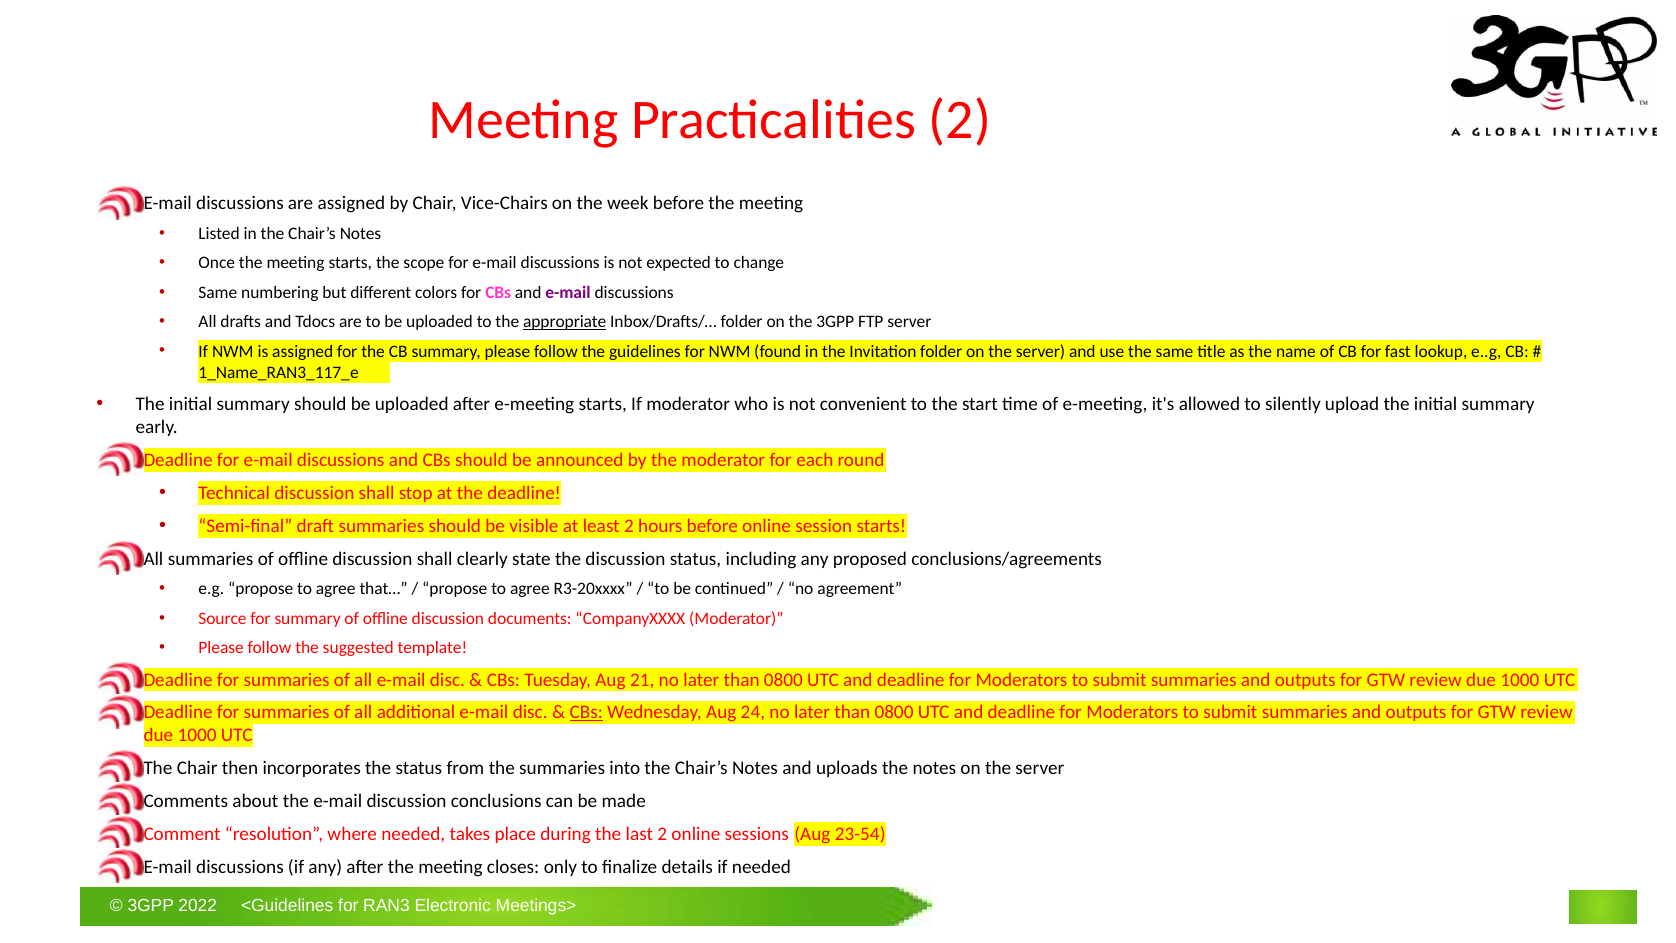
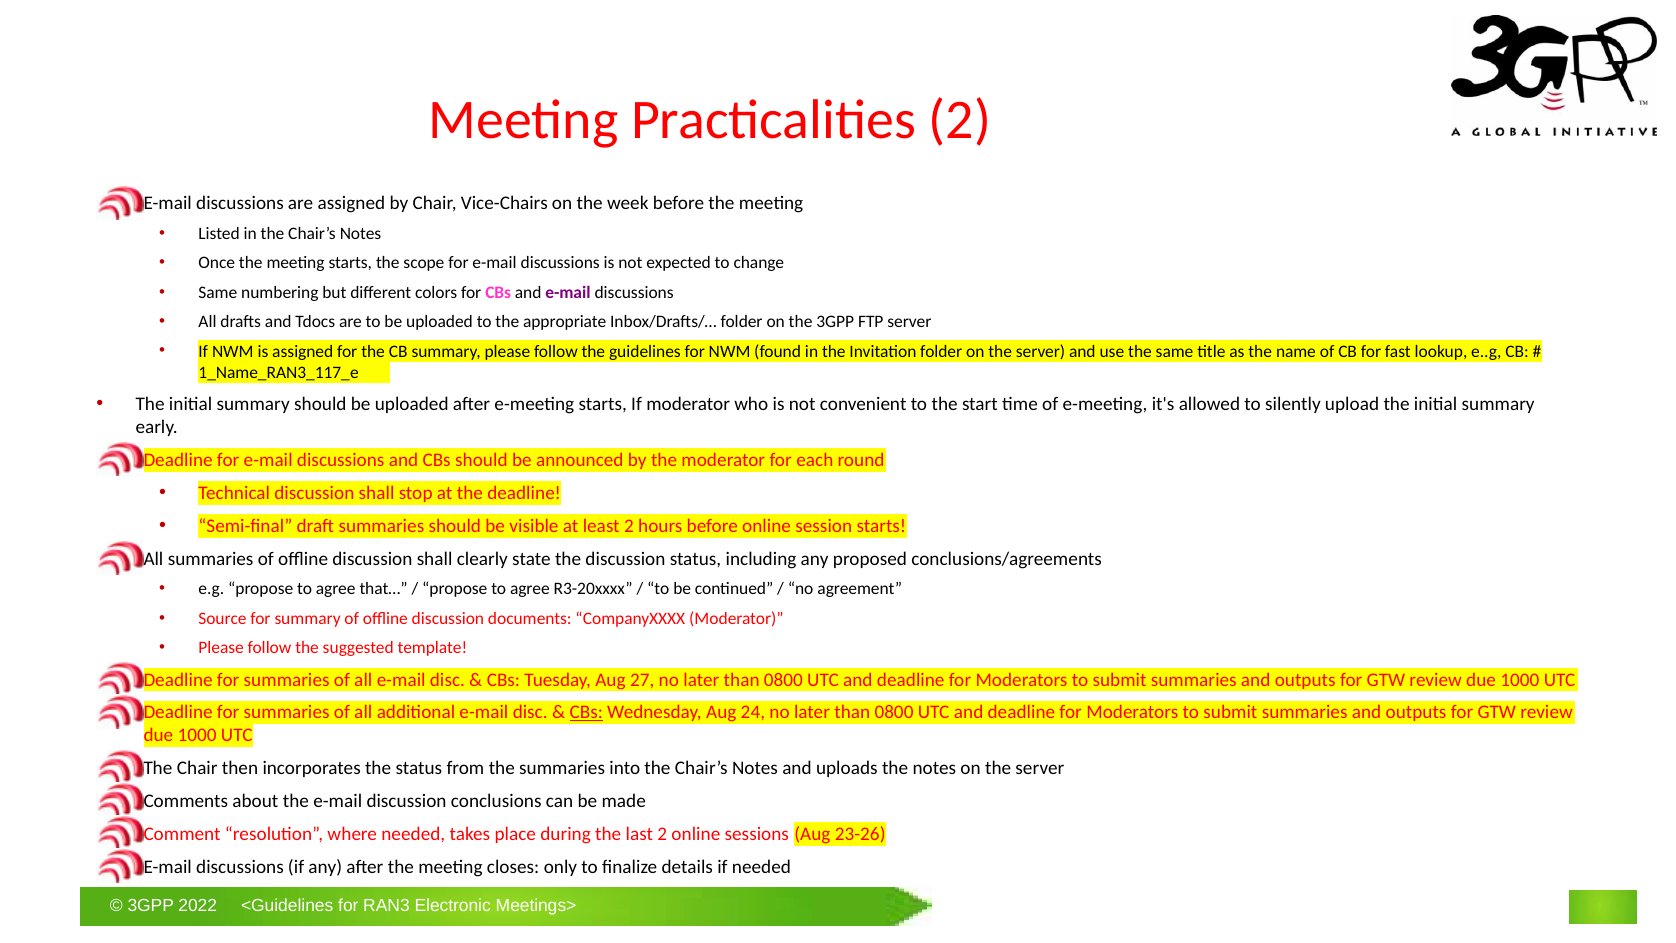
appropriate underline: present -> none
21: 21 -> 27
23-54: 23-54 -> 23-26
